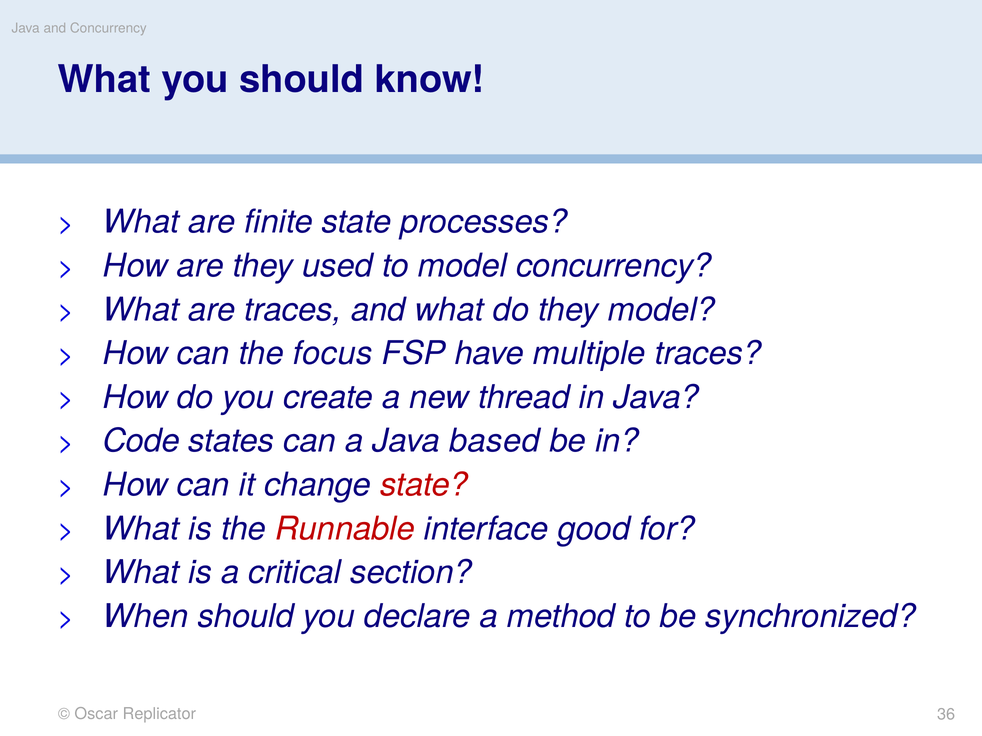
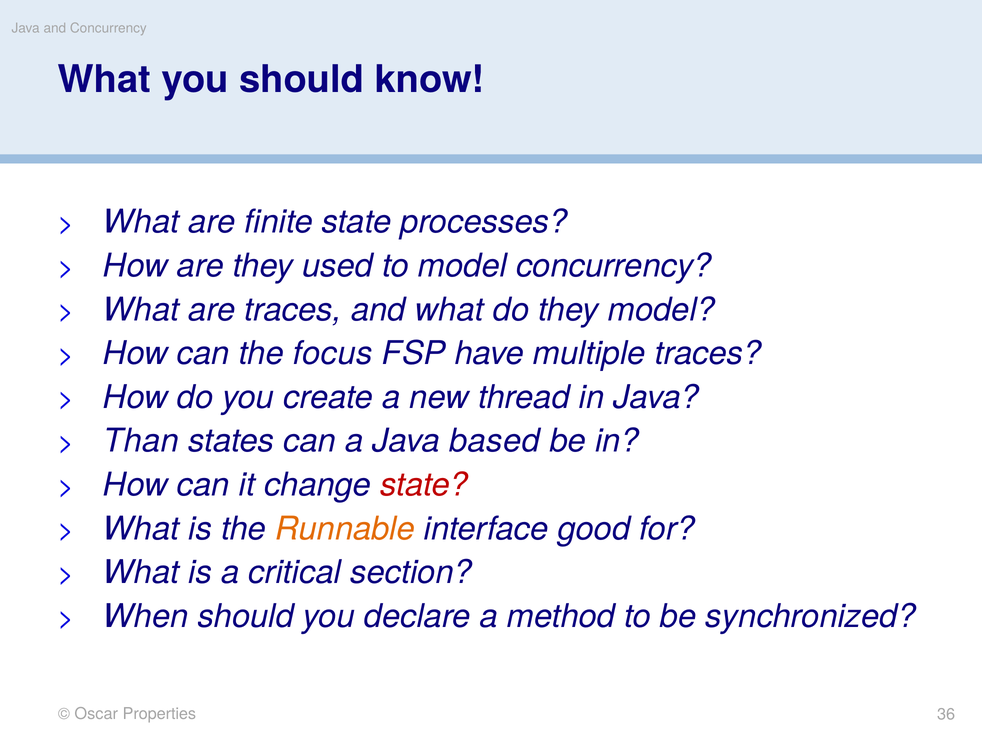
Code: Code -> Than
Runnable colour: red -> orange
Replicator: Replicator -> Properties
